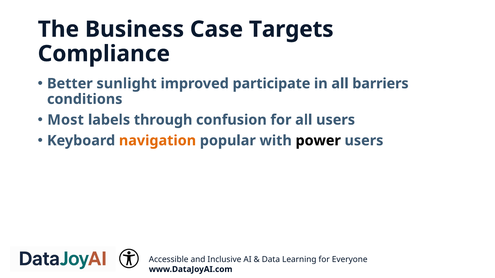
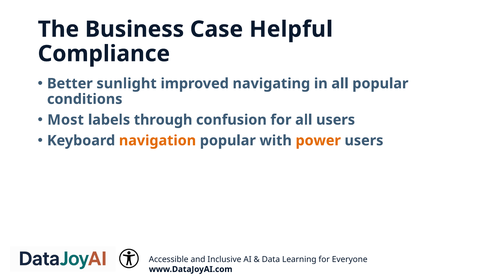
Targets: Targets -> Helpful
participate: participate -> navigating
all barriers: barriers -> popular
power colour: black -> orange
